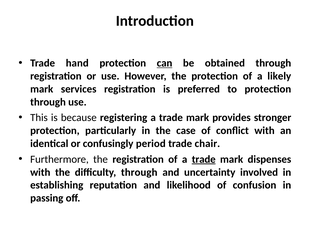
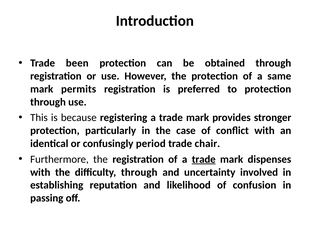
hand: hand -> been
can underline: present -> none
likely: likely -> same
services: services -> permits
